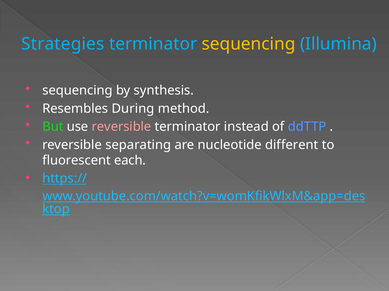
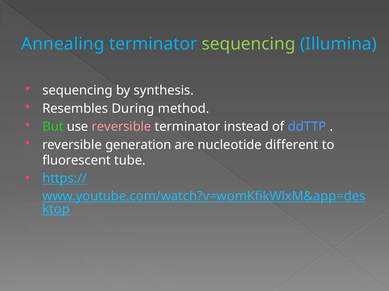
Strategies: Strategies -> Annealing
sequencing at (249, 44) colour: yellow -> light green
separating: separating -> generation
each: each -> tube
